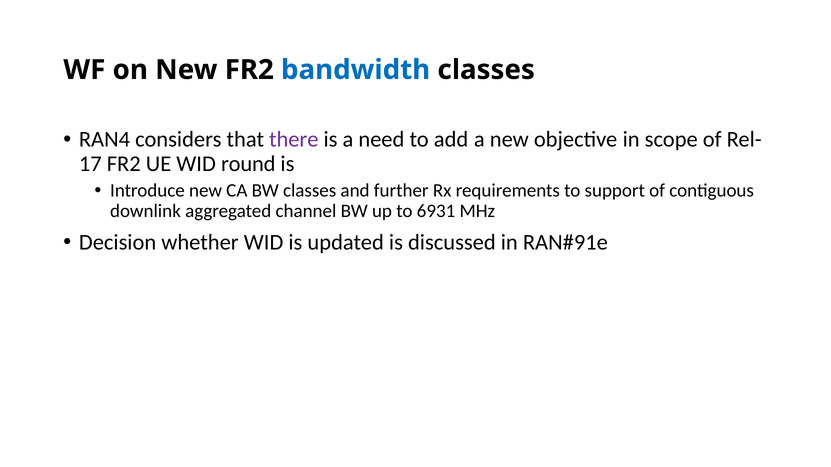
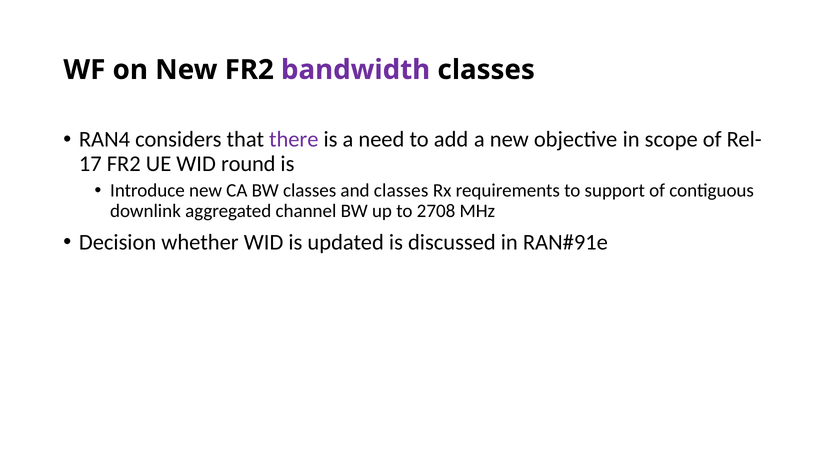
bandwidth colour: blue -> purple
and further: further -> classes
6931: 6931 -> 2708
